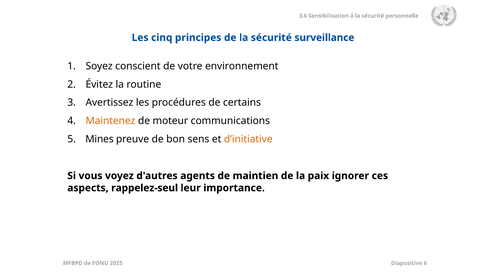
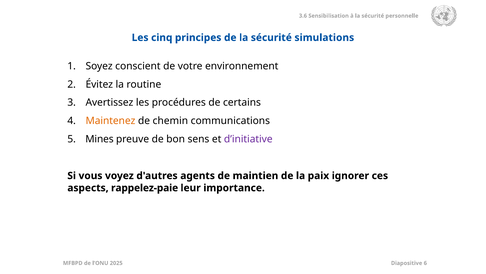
surveillance: surveillance -> simulations
moteur: moteur -> chemin
d’initiative colour: orange -> purple
rappelez-seul: rappelez-seul -> rappelez-paie
